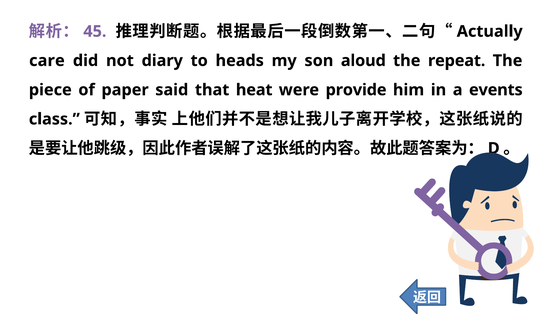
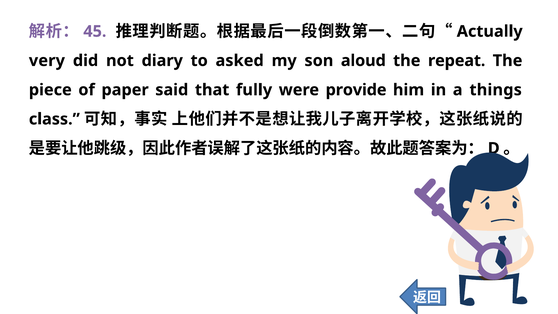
care: care -> very
heads: heads -> asked
heat: heat -> fully
events: events -> things
